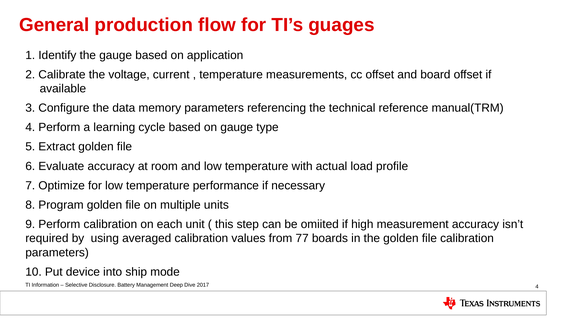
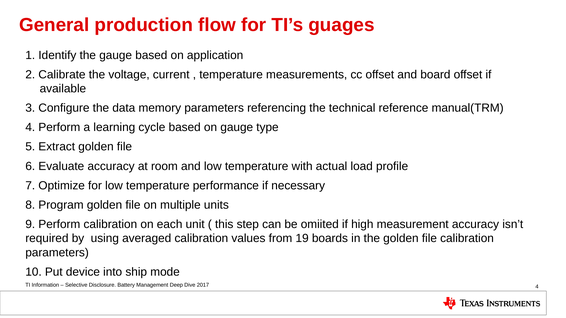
77: 77 -> 19
